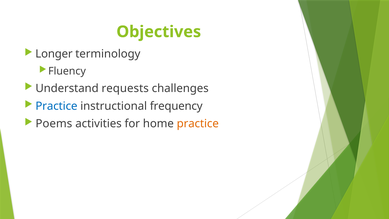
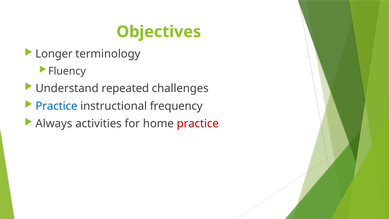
requests: requests -> repeated
Poems: Poems -> Always
practice at (198, 124) colour: orange -> red
